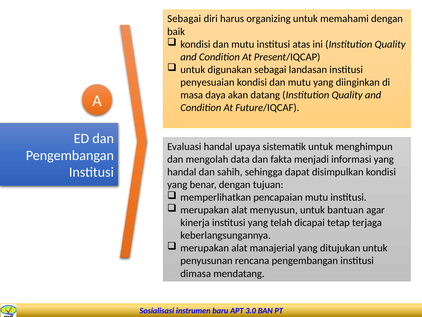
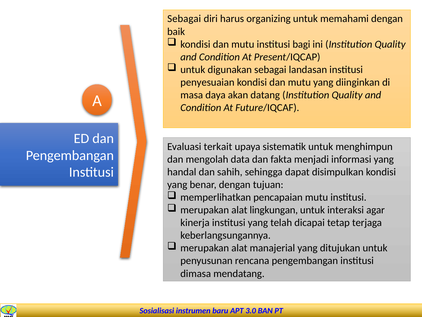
atas: atas -> bagi
Evaluasi handal: handal -> terkait
menyusun: menyusun -> lingkungan
bantuan: bantuan -> interaksi
